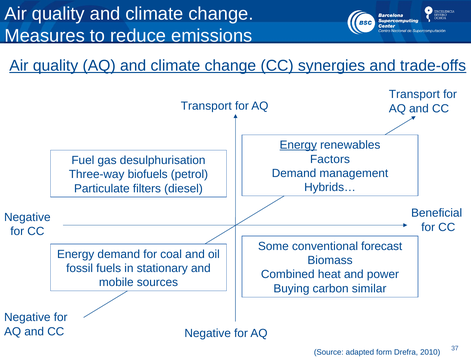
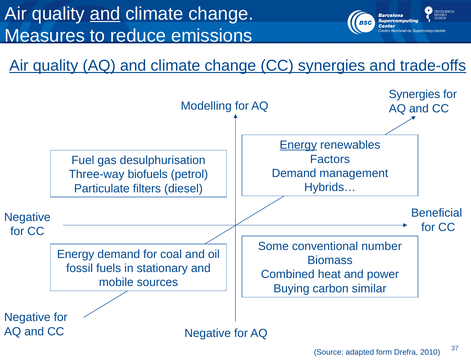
and at (105, 14) underline: none -> present
Transport at (414, 95): Transport -> Synergies
Transport at (206, 106): Transport -> Modelling
forecast: forecast -> number
